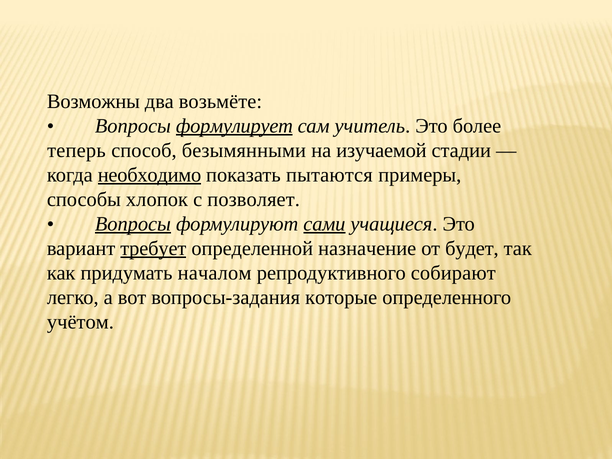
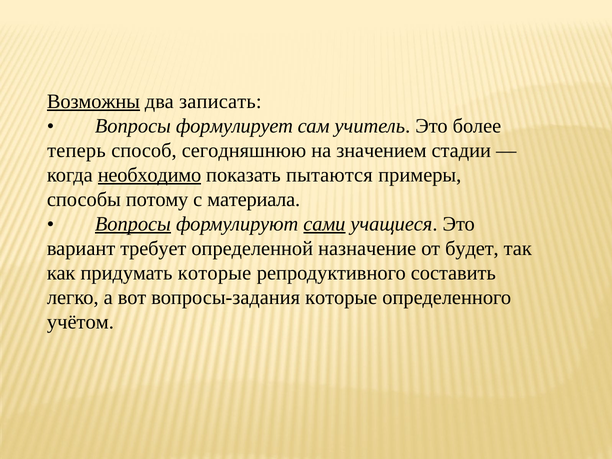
Возможны underline: none -> present
возьмёте: возьмёте -> записать
формулирует underline: present -> none
безымянными: безымянными -> сегодняшнюю
изучаемой: изучаемой -> значением
хлопок: хлопок -> потому
позволяет: позволяет -> материала
требует underline: present -> none
придумать началом: началом -> которые
собирают: собирают -> составить
